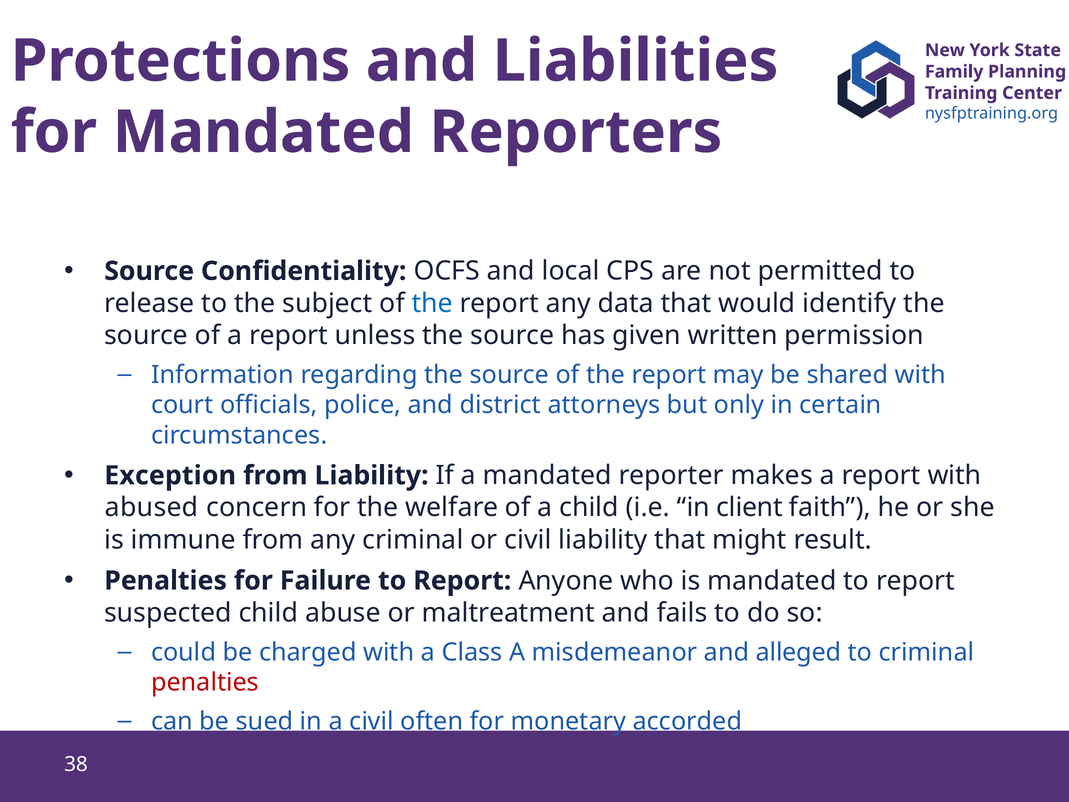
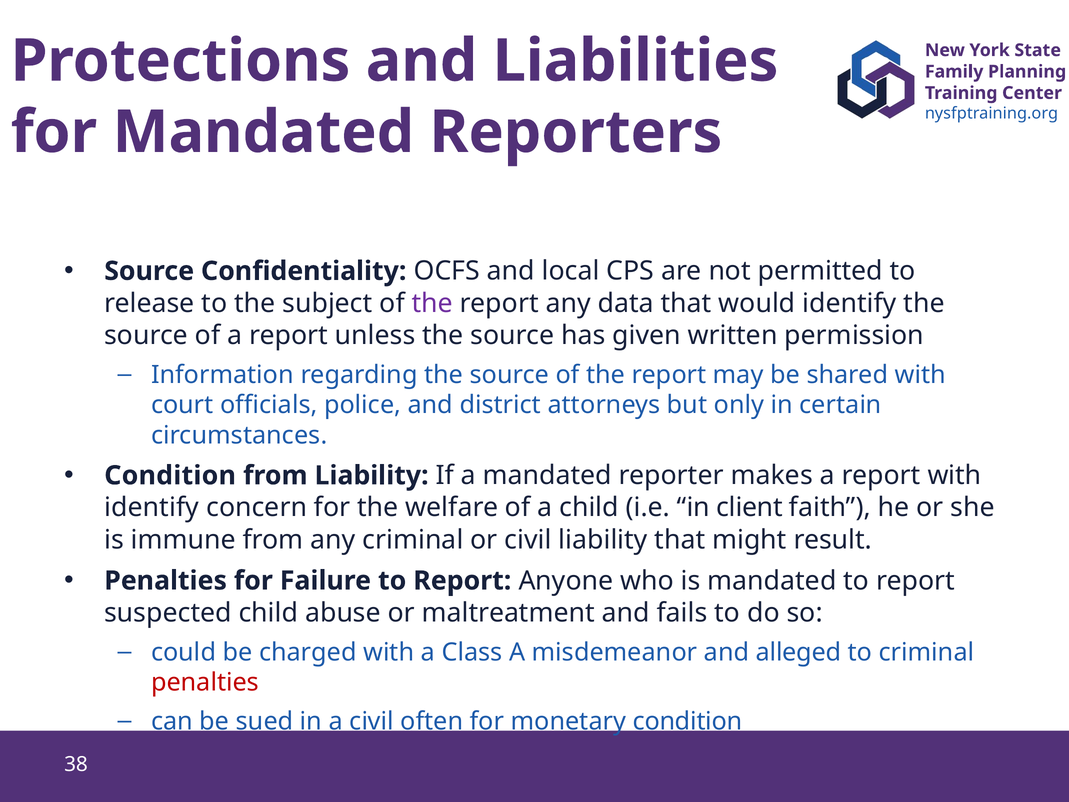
the at (432, 303) colour: blue -> purple
Exception at (170, 475): Exception -> Condition
abused at (152, 507): abused -> identify
monetary accorded: accorded -> condition
